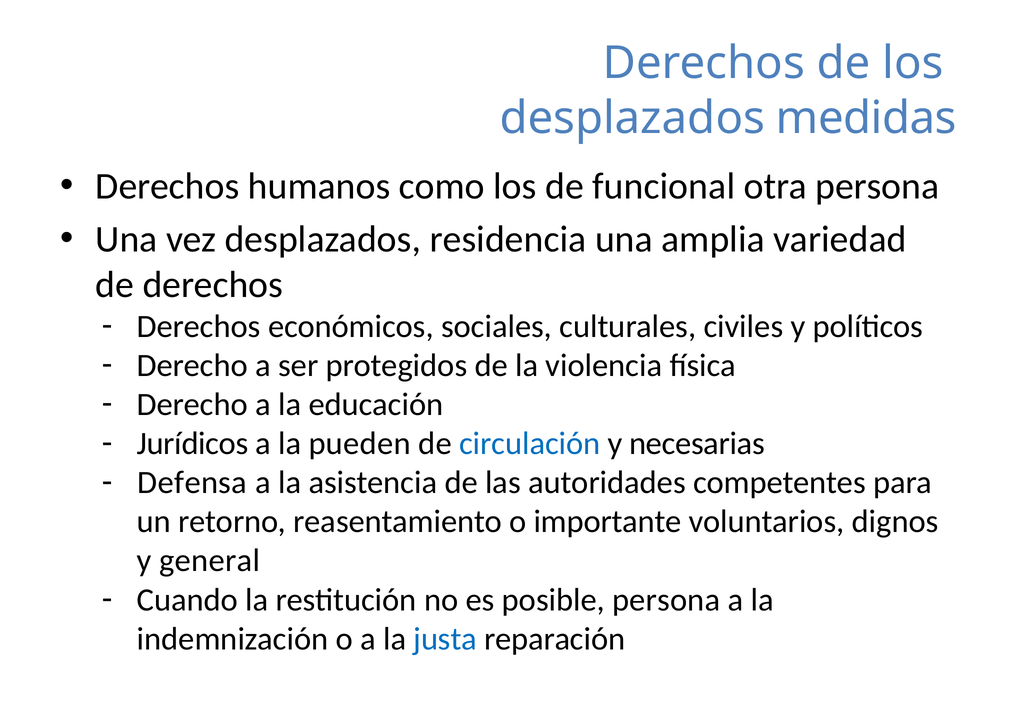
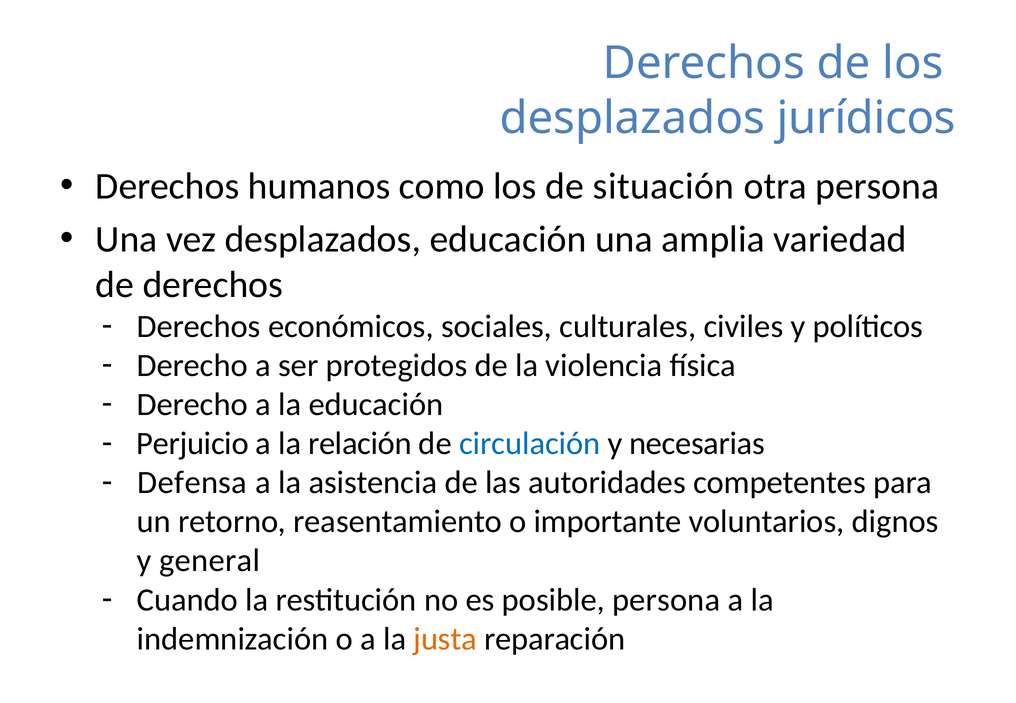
medidas: medidas -> jurídicos
funcional: funcional -> situación
desplazados residencia: residencia -> educación
Jurídicos: Jurídicos -> Perjuicio
pueden: pueden -> relación
justa colour: blue -> orange
